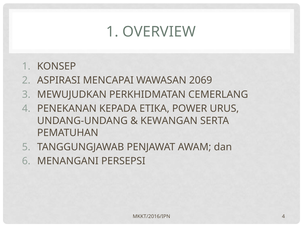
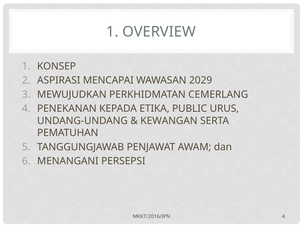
2069: 2069 -> 2029
POWER: POWER -> PUBLIC
